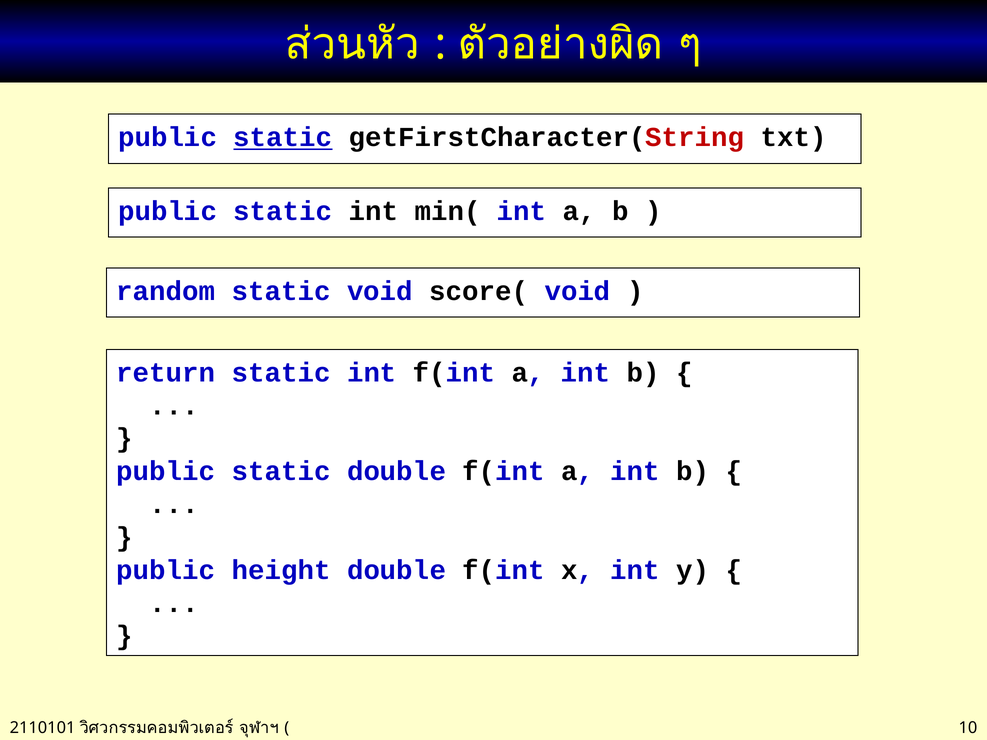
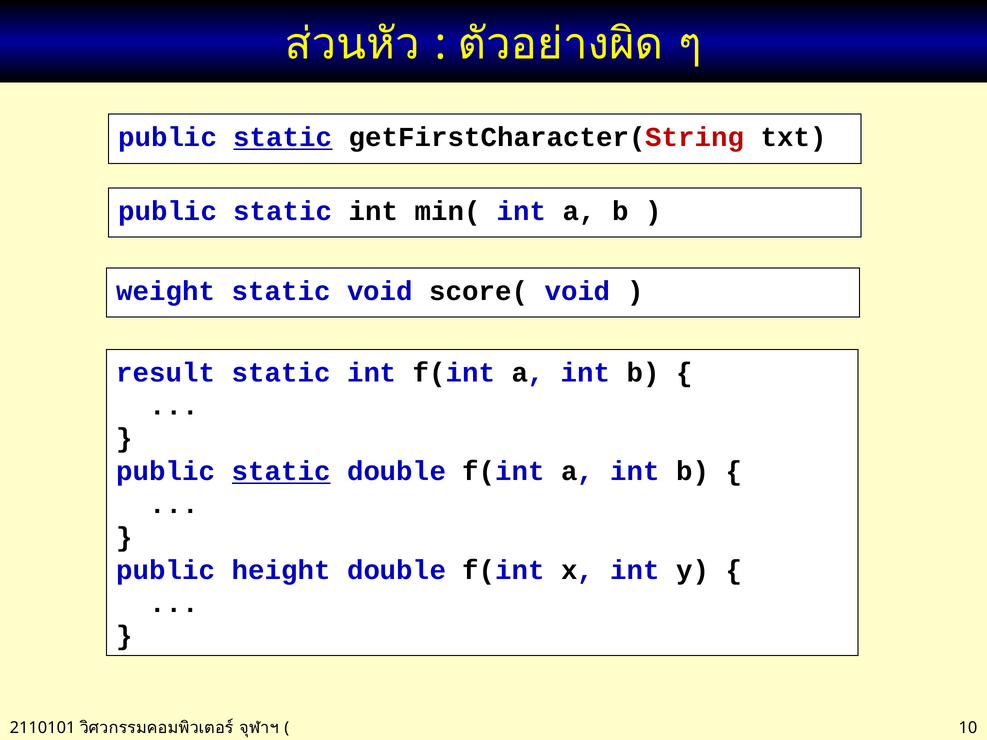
random: random -> weight
return: return -> result
static at (281, 472) underline: none -> present
